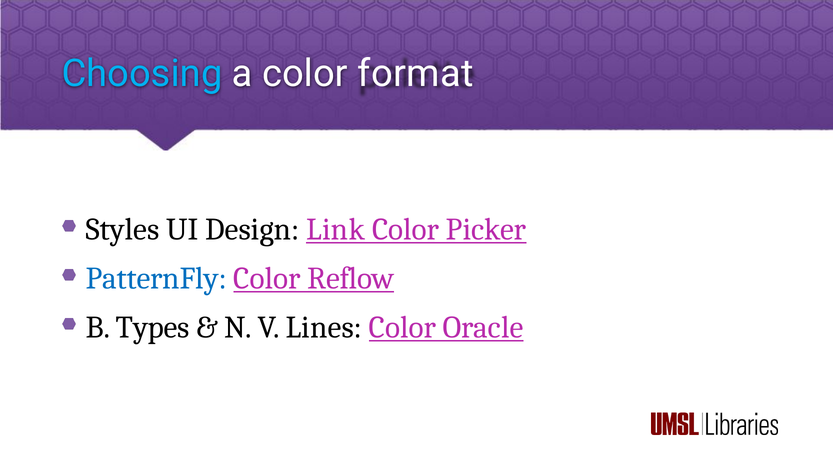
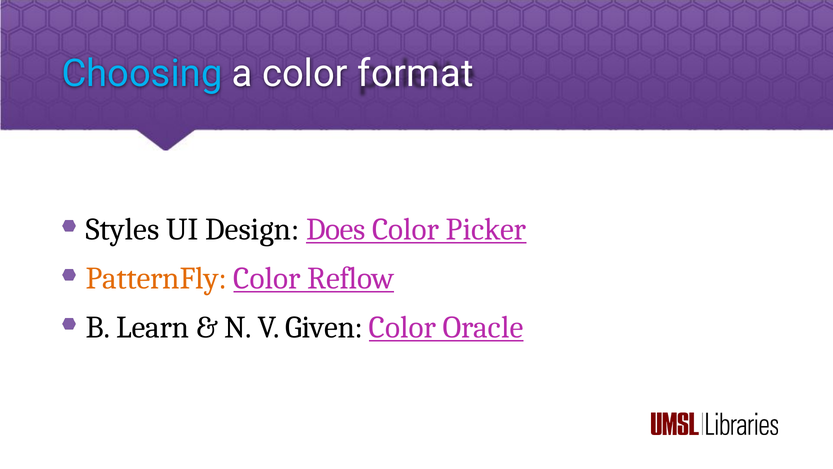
Link: Link -> Does
PatternFly colour: blue -> orange
Types: Types -> Learn
Lines: Lines -> Given
